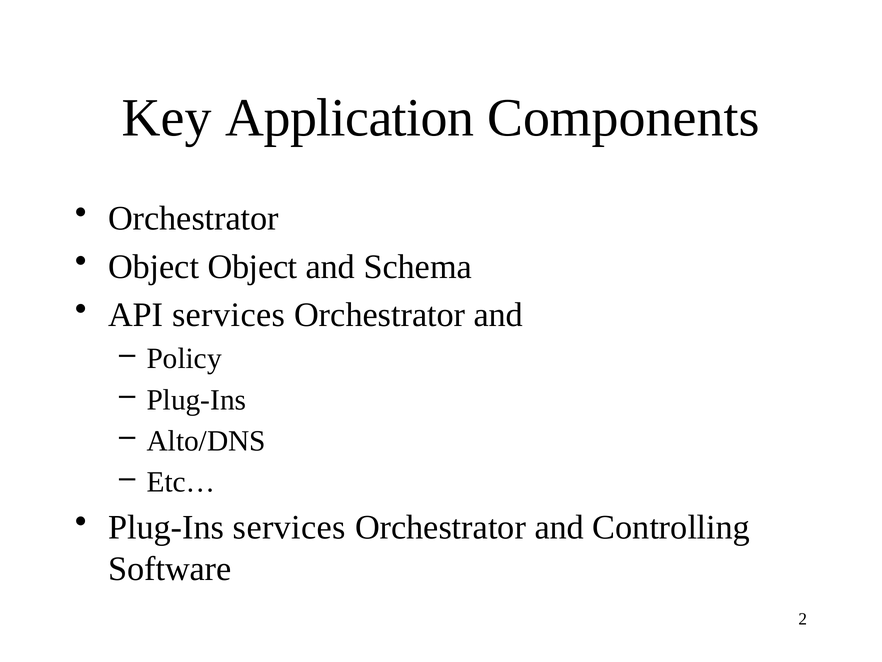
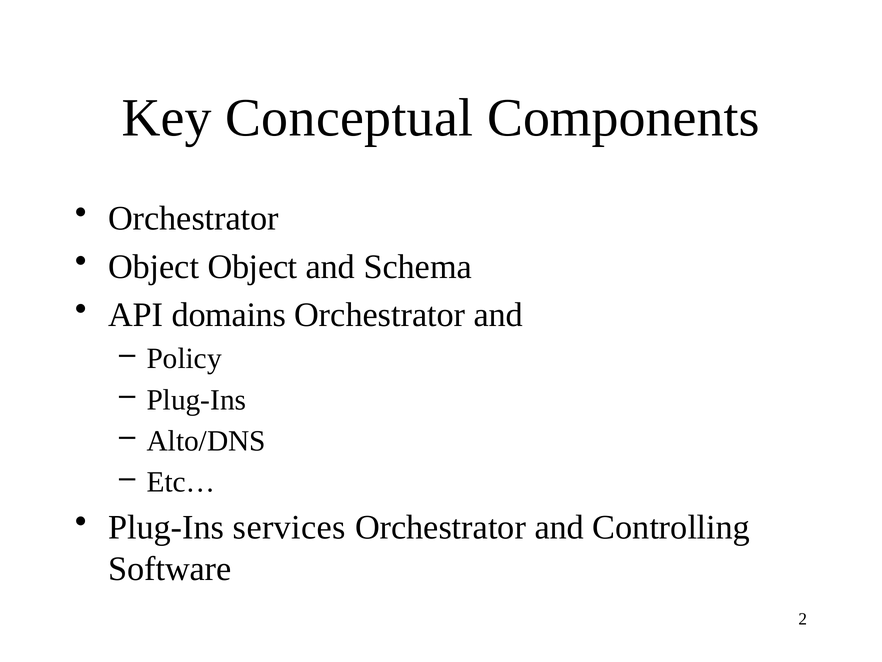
Application: Application -> Conceptual
API services: services -> domains
